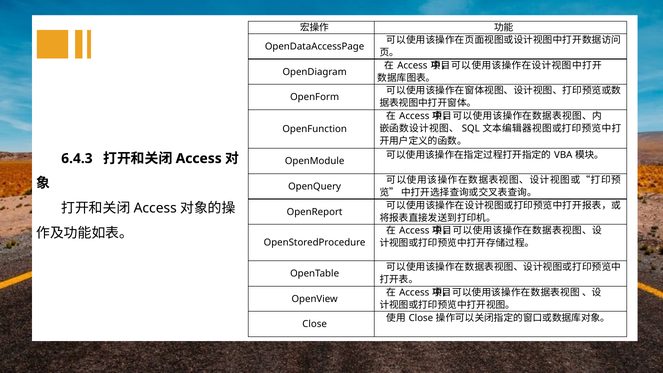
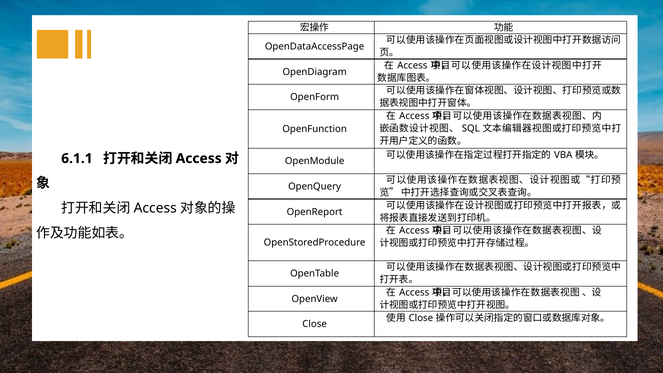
6.4.3: 6.4.3 -> 6.1.1
